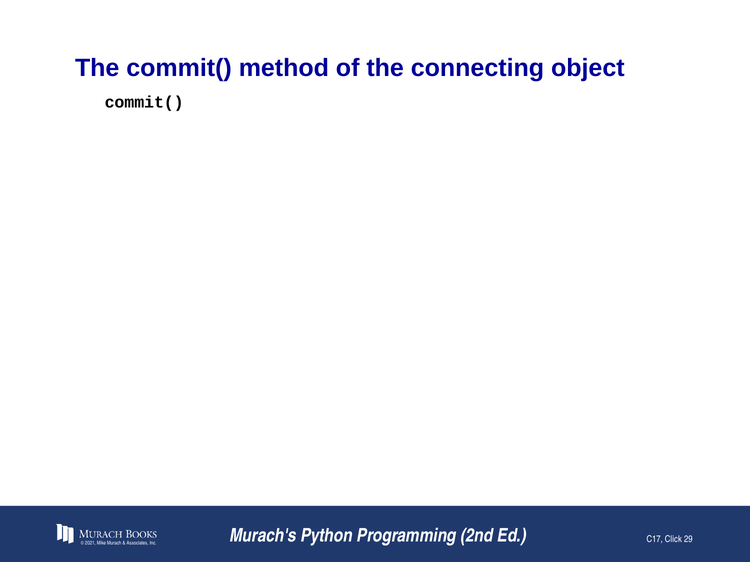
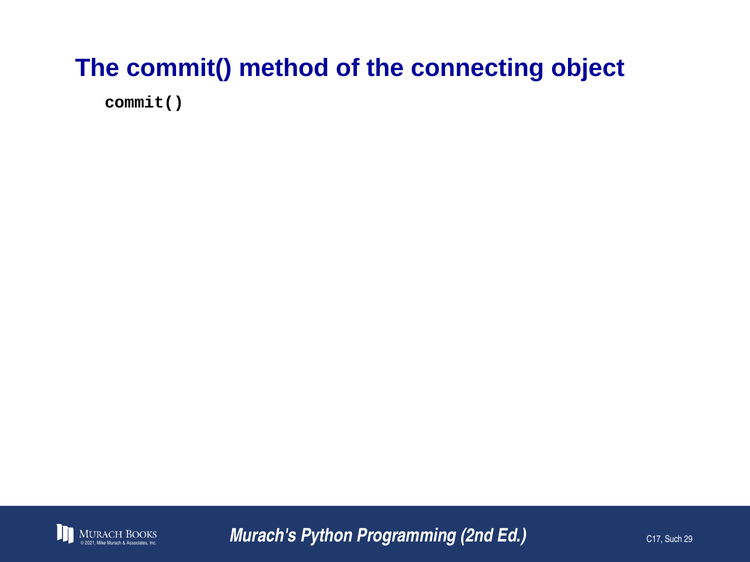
Click: Click -> Such
